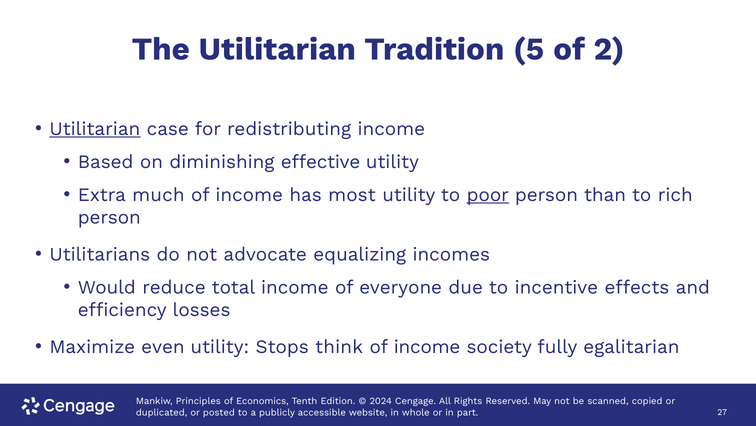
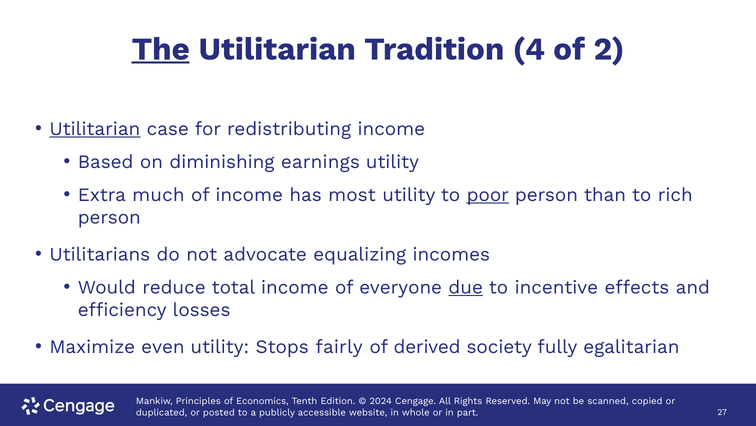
The underline: none -> present
5: 5 -> 4
effective: effective -> earnings
due underline: none -> present
think: think -> fairly
income at (427, 346): income -> derived
